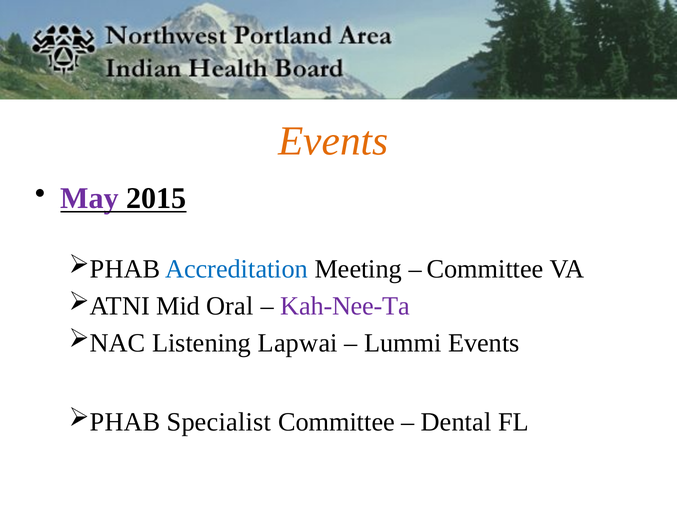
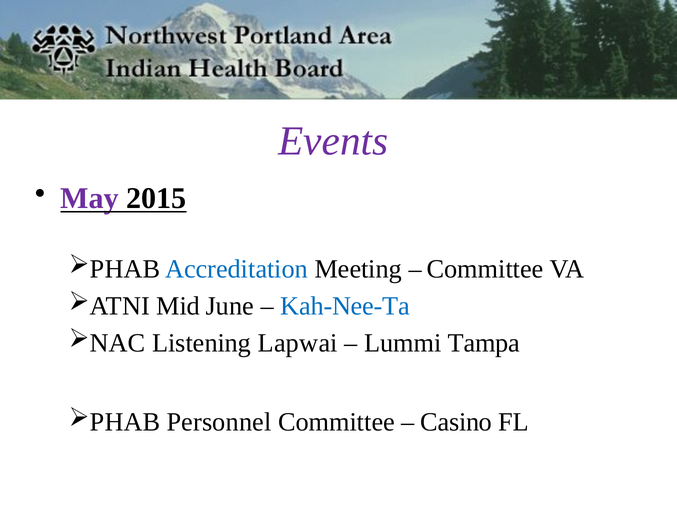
Events at (333, 141) colour: orange -> purple
Oral: Oral -> June
Kah-Nee-Ta colour: purple -> blue
Lummi Events: Events -> Tampa
Specialist: Specialist -> Personnel
Dental: Dental -> Casino
